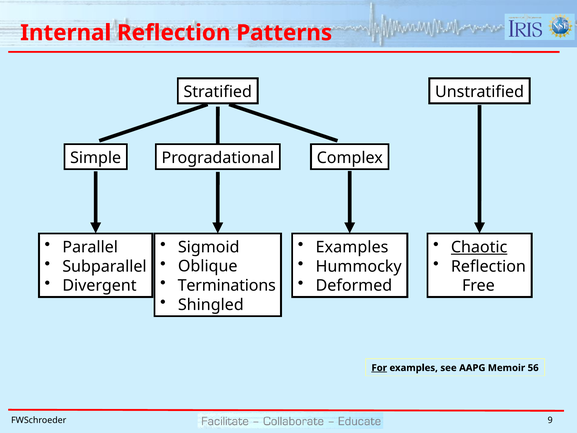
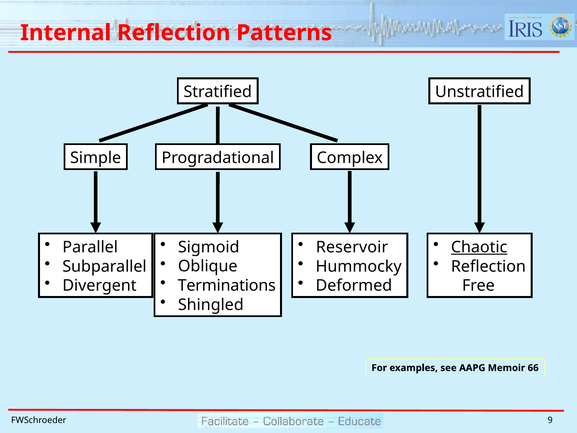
Examples at (352, 247): Examples -> Reservoir
For underline: present -> none
56: 56 -> 66
